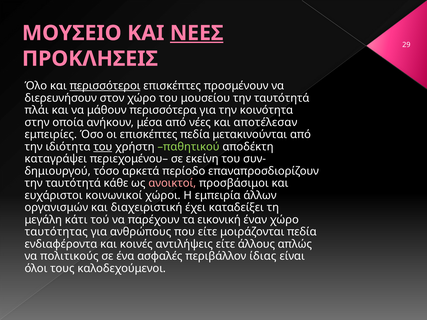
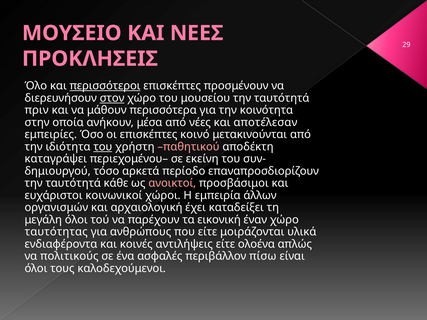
ΝΕΕΣ underline: present -> none
στον underline: none -> present
πλάι: πλάι -> πριν
επισκέπτες πεδία: πεδία -> κοινό
παθητικού colour: light green -> pink
διαχειριστική: διαχειριστική -> αρχαιολογική
μεγάλη κάτι: κάτι -> όλοι
μοιράζονται πεδία: πεδία -> υλικά
άλλους: άλλους -> ολοένα
ίδιας: ίδιας -> πίσω
